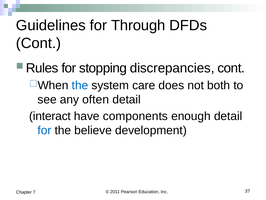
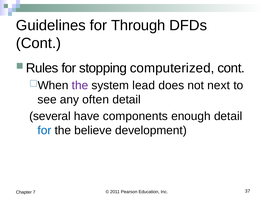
discrepancies: discrepancies -> computerized
the at (80, 85) colour: blue -> purple
care: care -> lead
both: both -> next
interact: interact -> several
